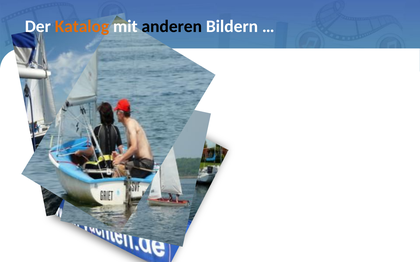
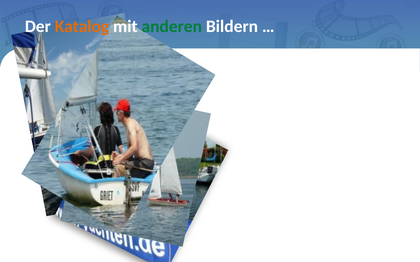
anderen colour: black -> green
